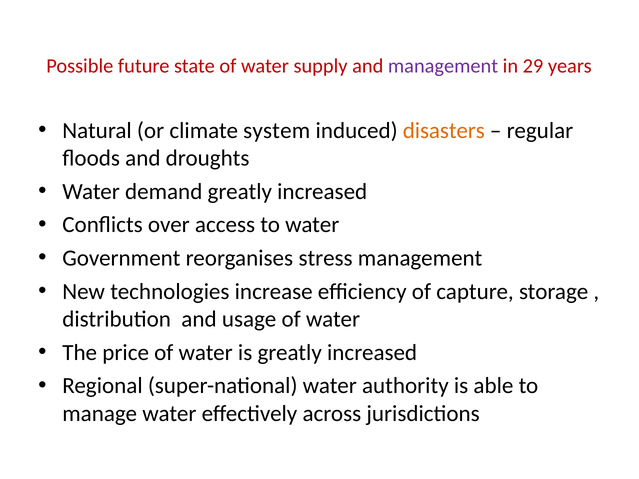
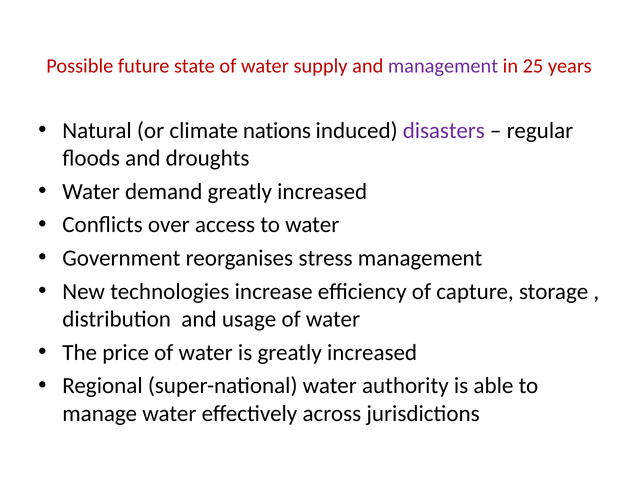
29: 29 -> 25
system: system -> nations
disasters colour: orange -> purple
